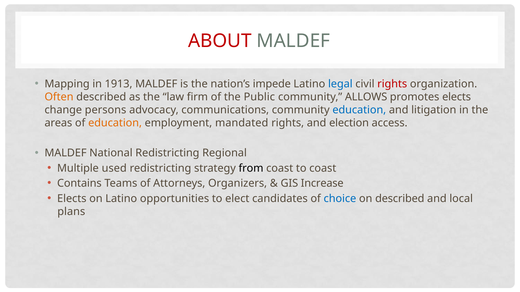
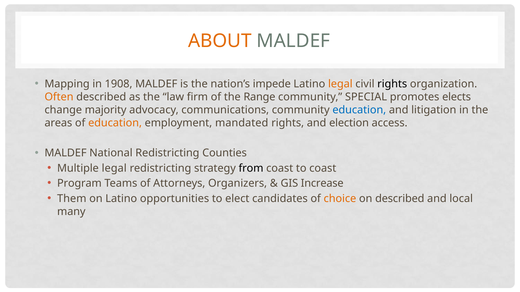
ABOUT colour: red -> orange
1913: 1913 -> 1908
legal at (340, 84) colour: blue -> orange
rights at (392, 84) colour: red -> black
Public: Public -> Range
ALLOWS: ALLOWS -> SPECIAL
persons: persons -> majority
Regional: Regional -> Counties
Multiple used: used -> legal
Contains: Contains -> Program
Elects at (72, 199): Elects -> Them
choice colour: blue -> orange
plans: plans -> many
